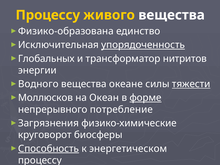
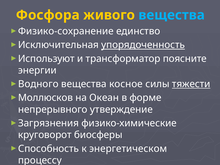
Процессу at (48, 15): Процессу -> Фосфора
вещества at (172, 15) colour: white -> light blue
Физико-образована: Физико-образована -> Физико-сохранение
Глобальных: Глобальных -> Используют
нитритов: нитритов -> поясните
океане: океане -> косное
форме underline: present -> none
потребление: потребление -> утверждение
Способность underline: present -> none
